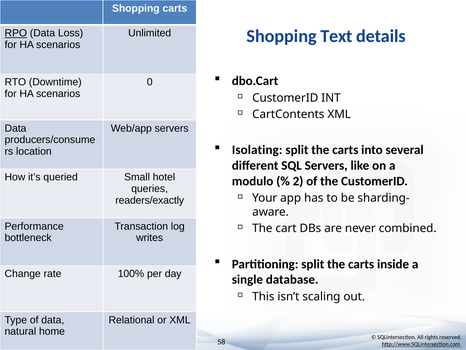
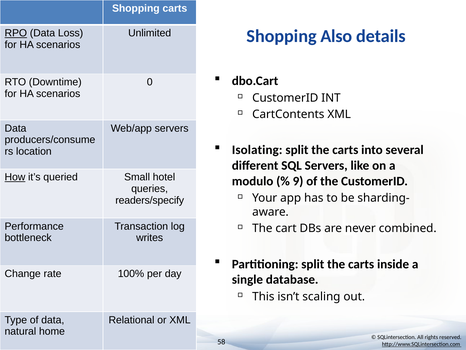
Text: Text -> Also
How underline: none -> present
2: 2 -> 9
readers/exactly: readers/exactly -> readers/specify
